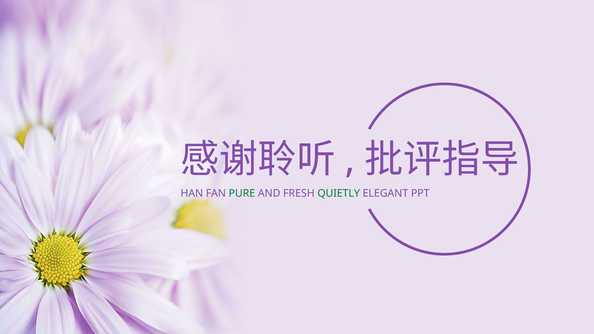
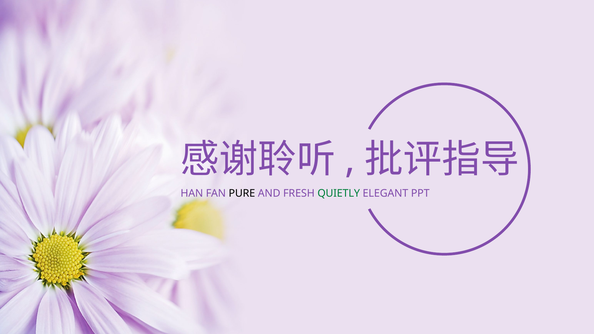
PURE colour: green -> black
